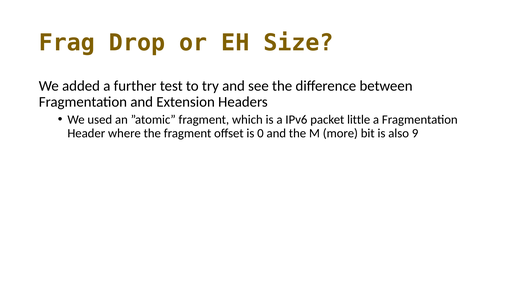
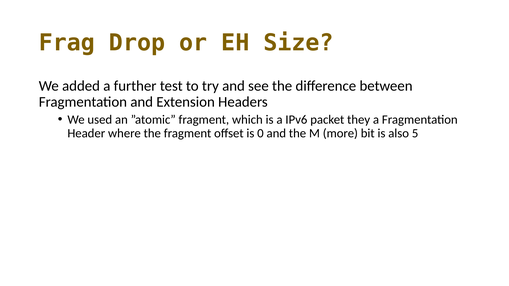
little: little -> they
9: 9 -> 5
